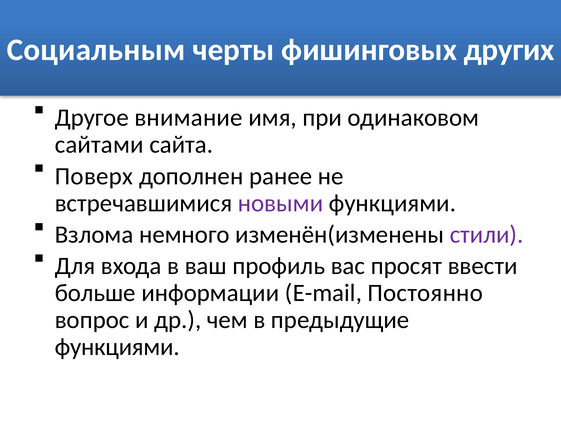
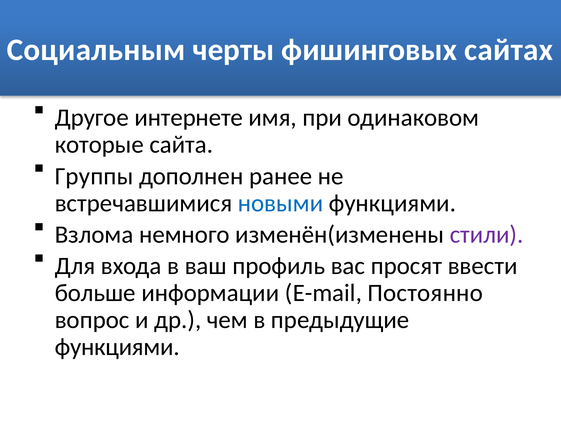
других: других -> сайтах
внимание: внимание -> интернете
сайтами: сайтами -> которые
Поверх: Поверх -> Группы
новыми colour: purple -> blue
